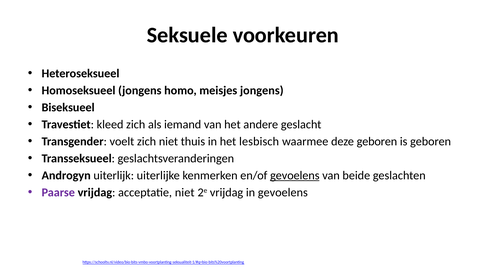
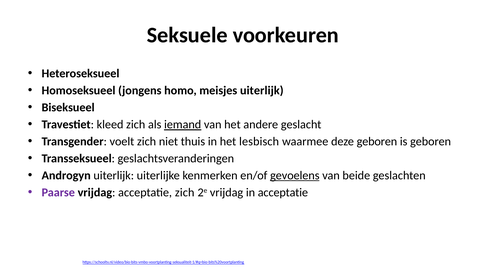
meisjes jongens: jongens -> uiterlijk
iemand underline: none -> present
acceptatie niet: niet -> zich
in gevoelens: gevoelens -> acceptatie
